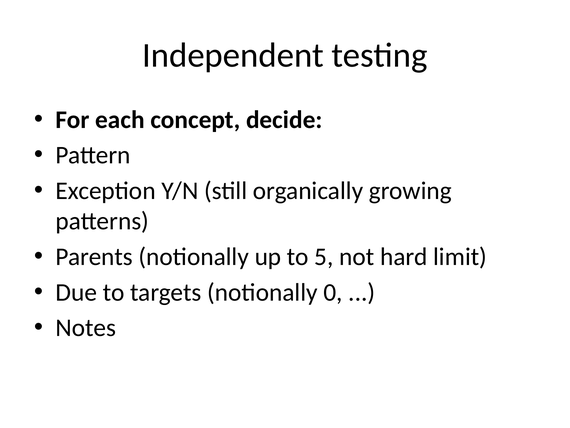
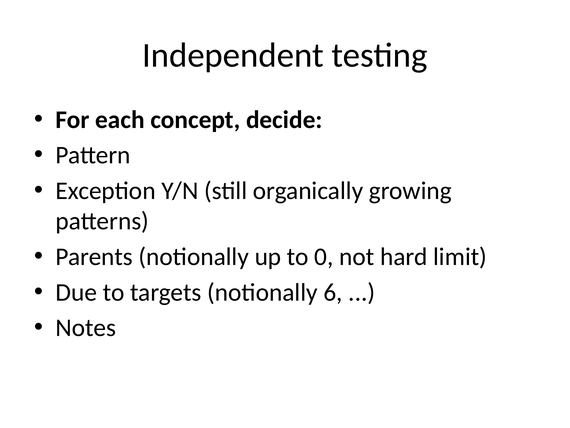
5: 5 -> 0
0: 0 -> 6
